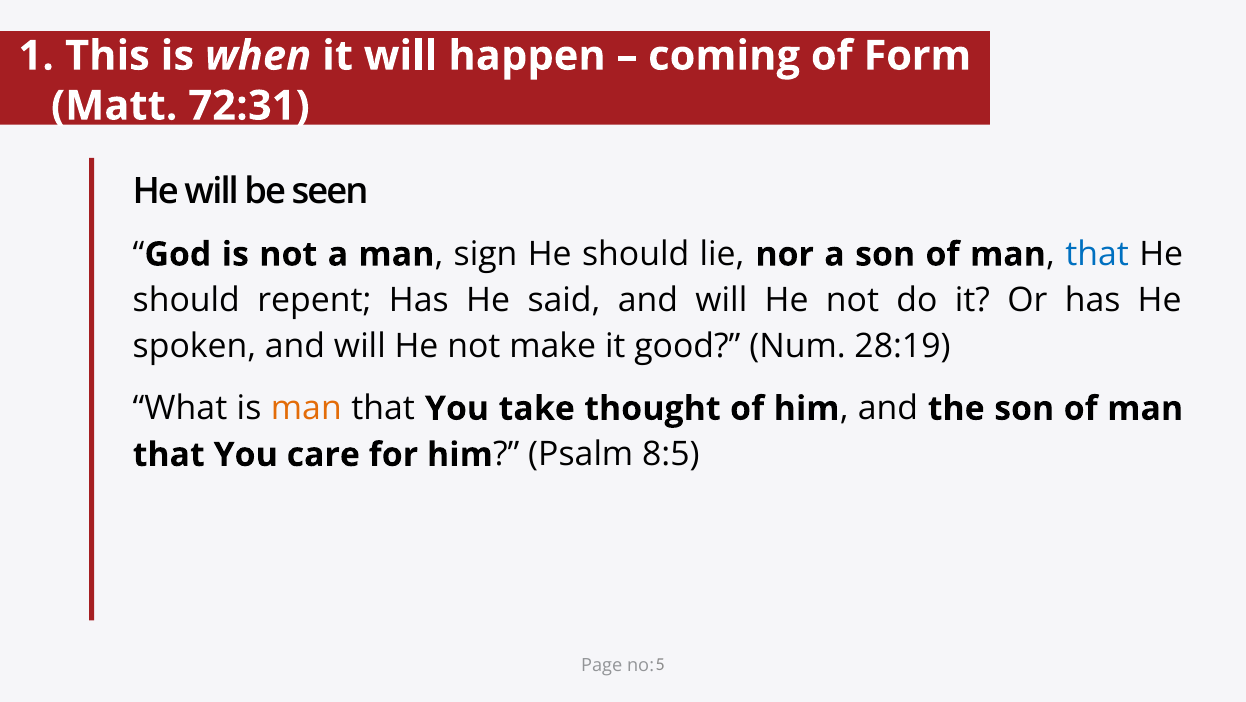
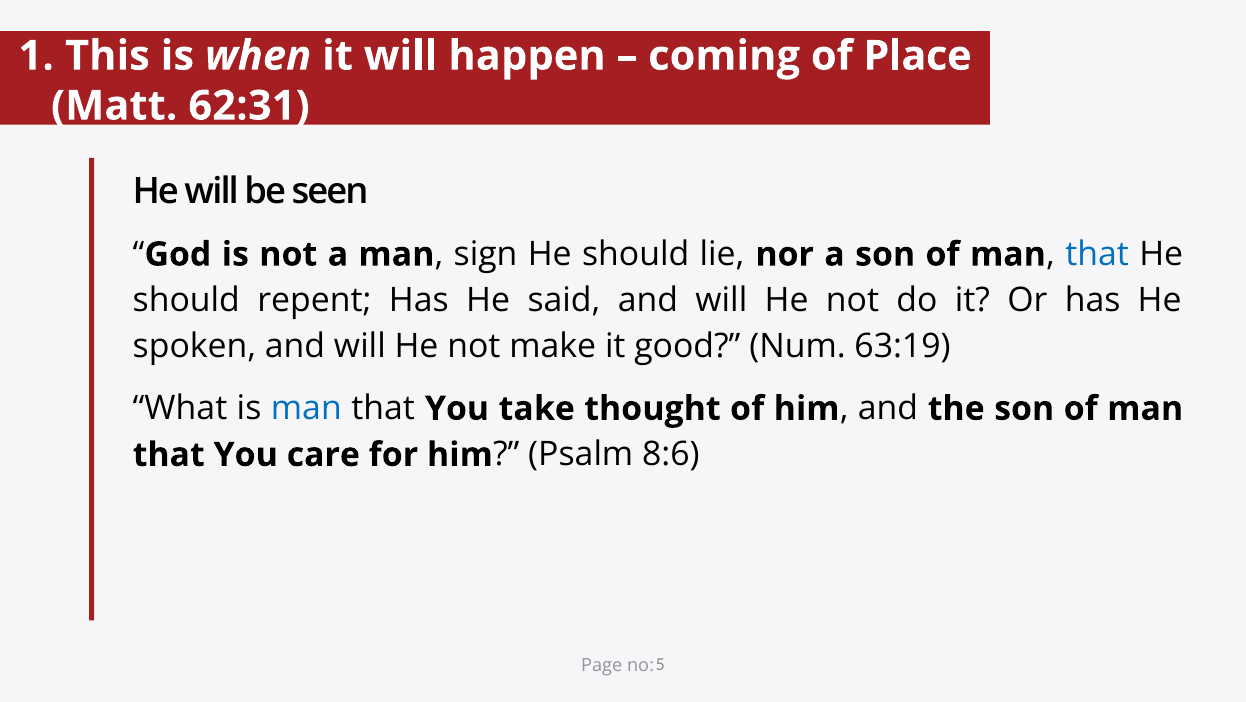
Form: Form -> Place
72:31: 72:31 -> 62:31
28:19: 28:19 -> 63:19
man at (306, 409) colour: orange -> blue
8:5: 8:5 -> 8:6
